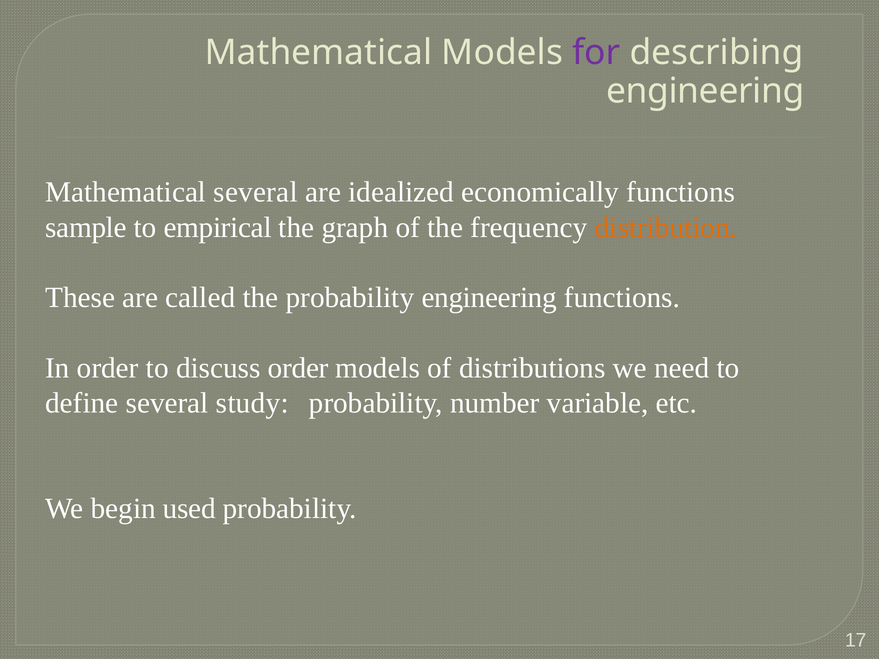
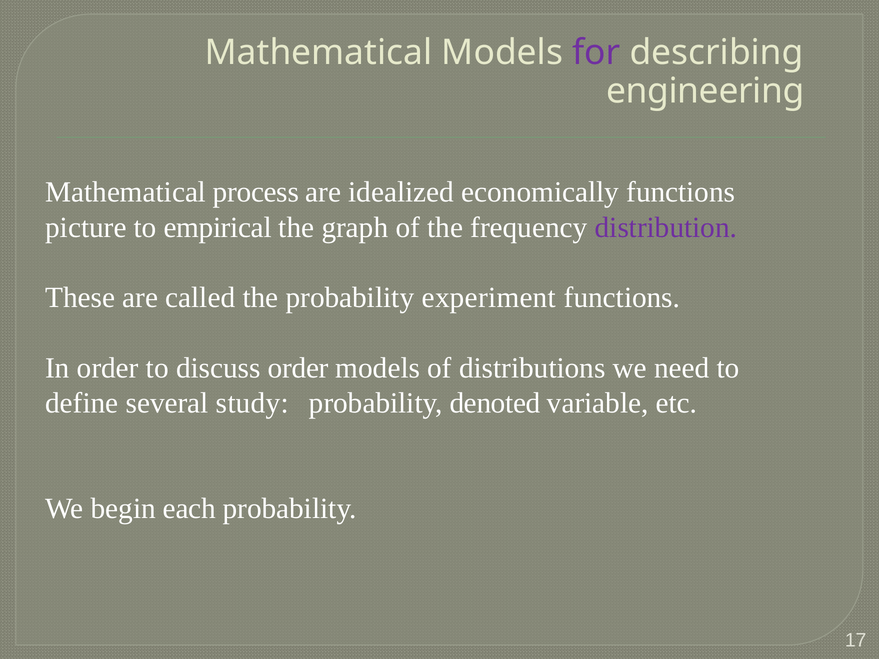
Mathematical several: several -> process
sample: sample -> picture
distribution colour: orange -> purple
probability engineering: engineering -> experiment
number: number -> denoted
used: used -> each
